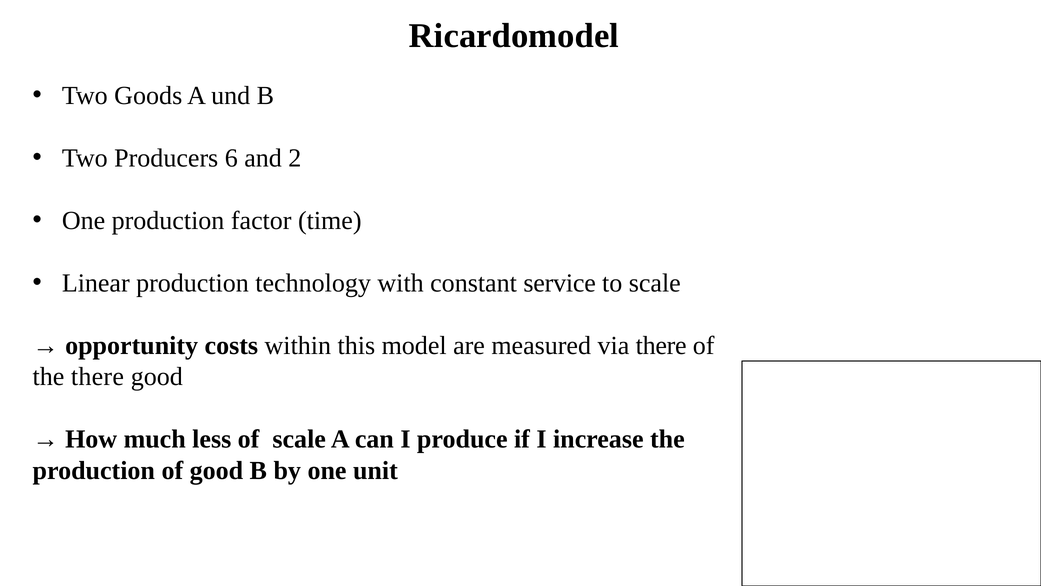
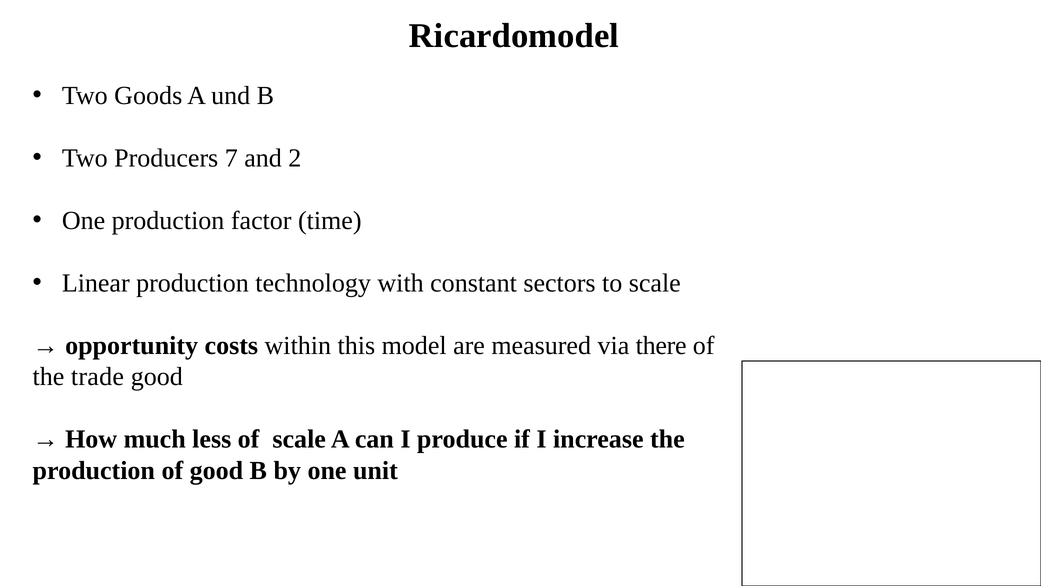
6: 6 -> 7
service: service -> sectors
the there: there -> trade
